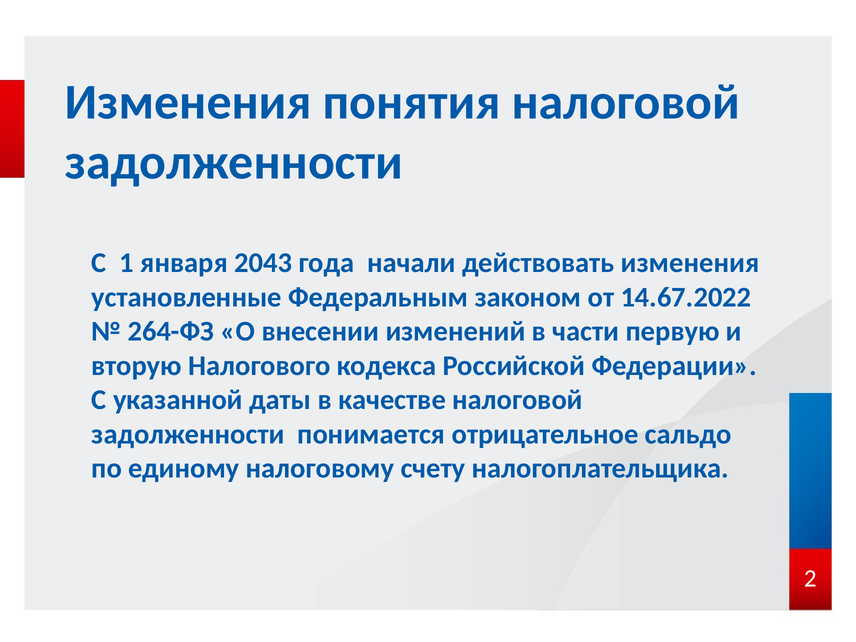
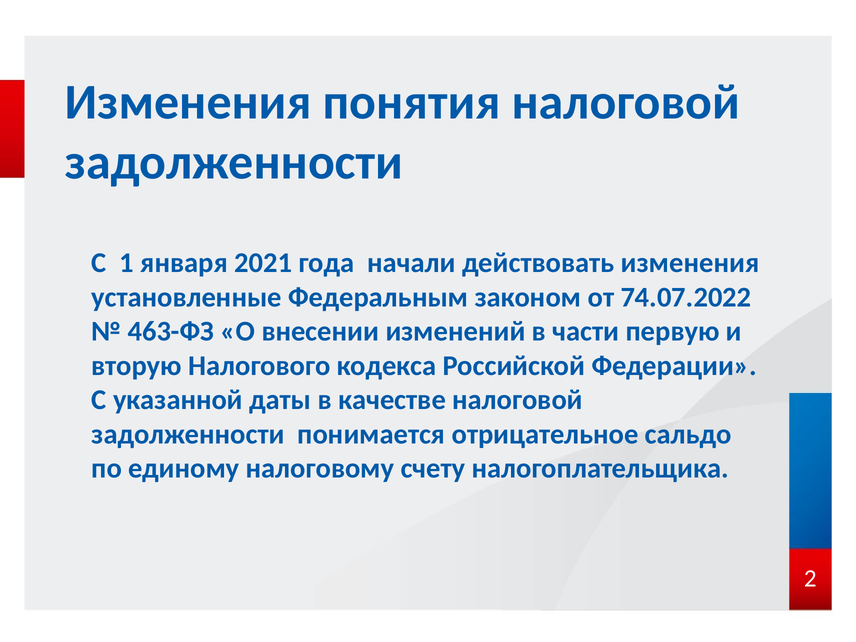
2043: 2043 -> 2021
14.67.2022: 14.67.2022 -> 74.07.2022
264-ФЗ: 264-ФЗ -> 463-ФЗ
